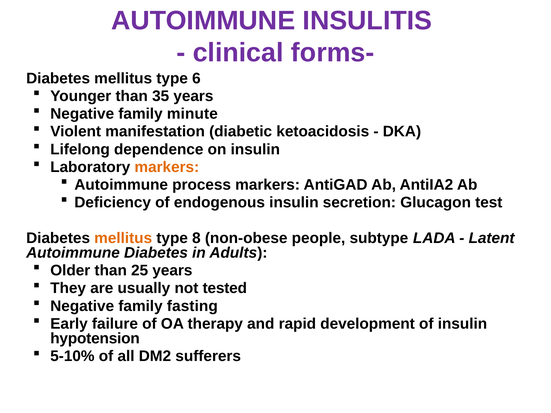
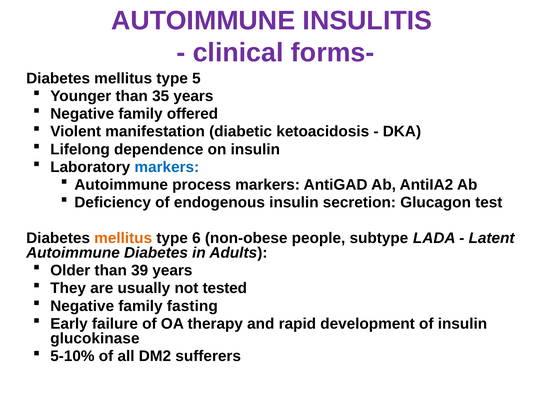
6: 6 -> 5
minute: minute -> offered
markers at (167, 167) colour: orange -> blue
8: 8 -> 6
25: 25 -> 39
hypotension: hypotension -> glucokinase
